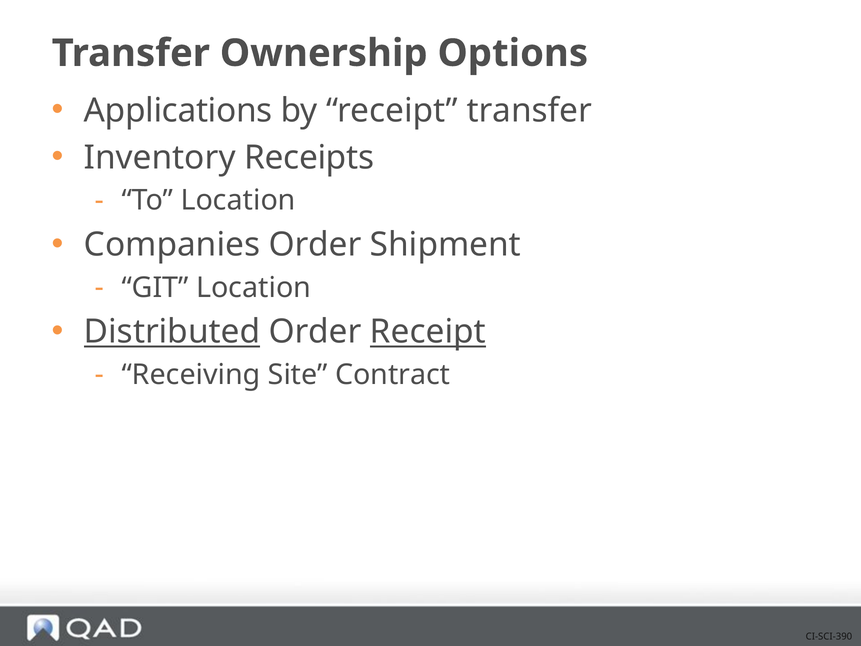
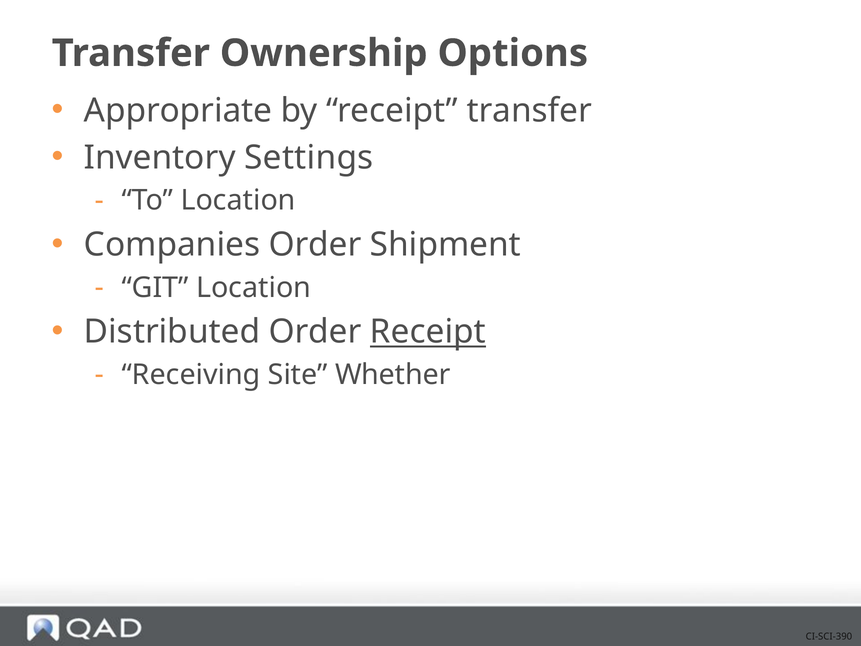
Applications: Applications -> Appropriate
Receipts: Receipts -> Settings
Distributed underline: present -> none
Contract: Contract -> Whether
